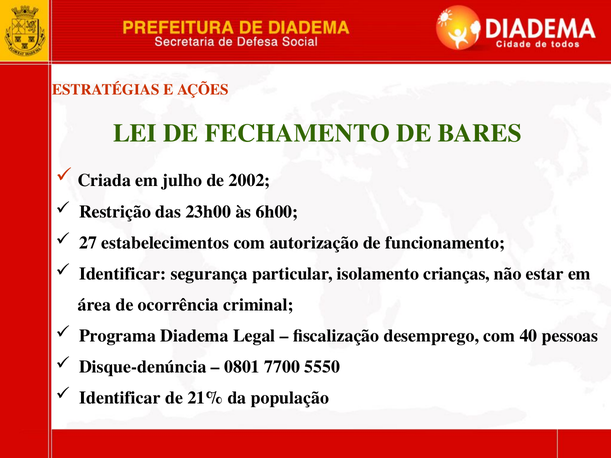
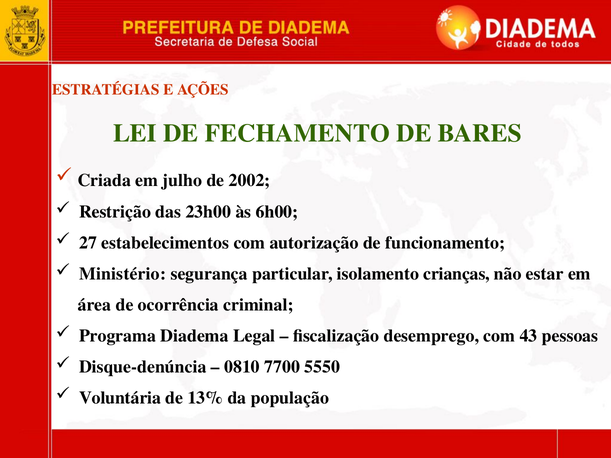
Identificar at (123, 274): Identificar -> Ministério
40: 40 -> 43
0801: 0801 -> 0810
Identificar at (120, 398): Identificar -> Voluntária
21%: 21% -> 13%
